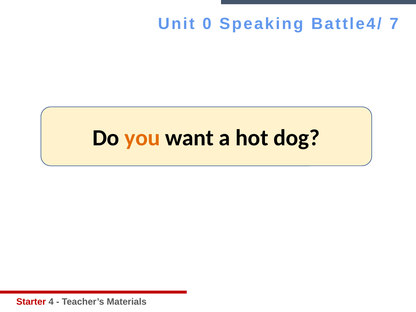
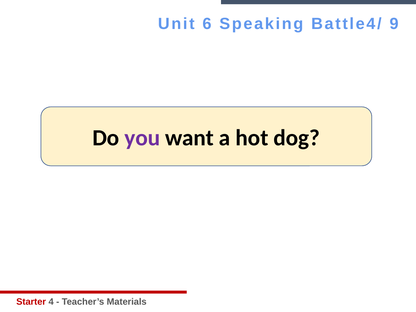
0: 0 -> 6
7: 7 -> 9
you colour: orange -> purple
